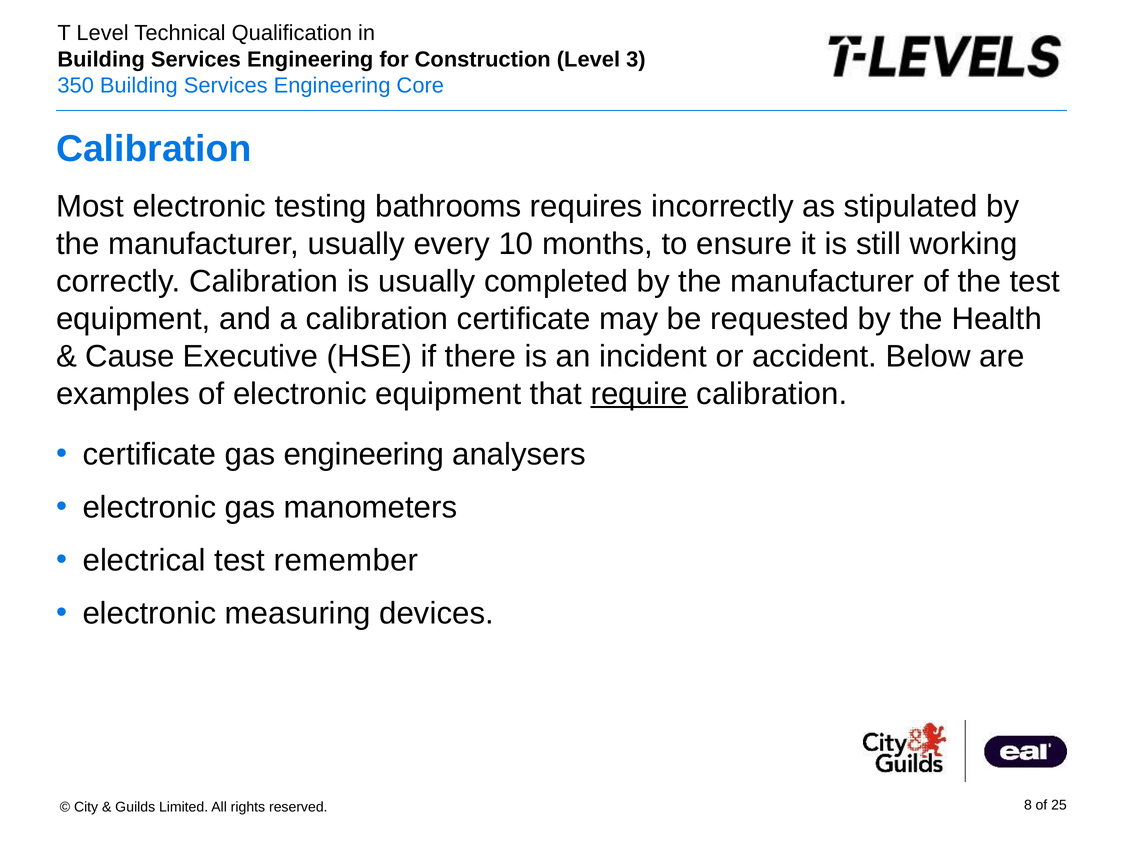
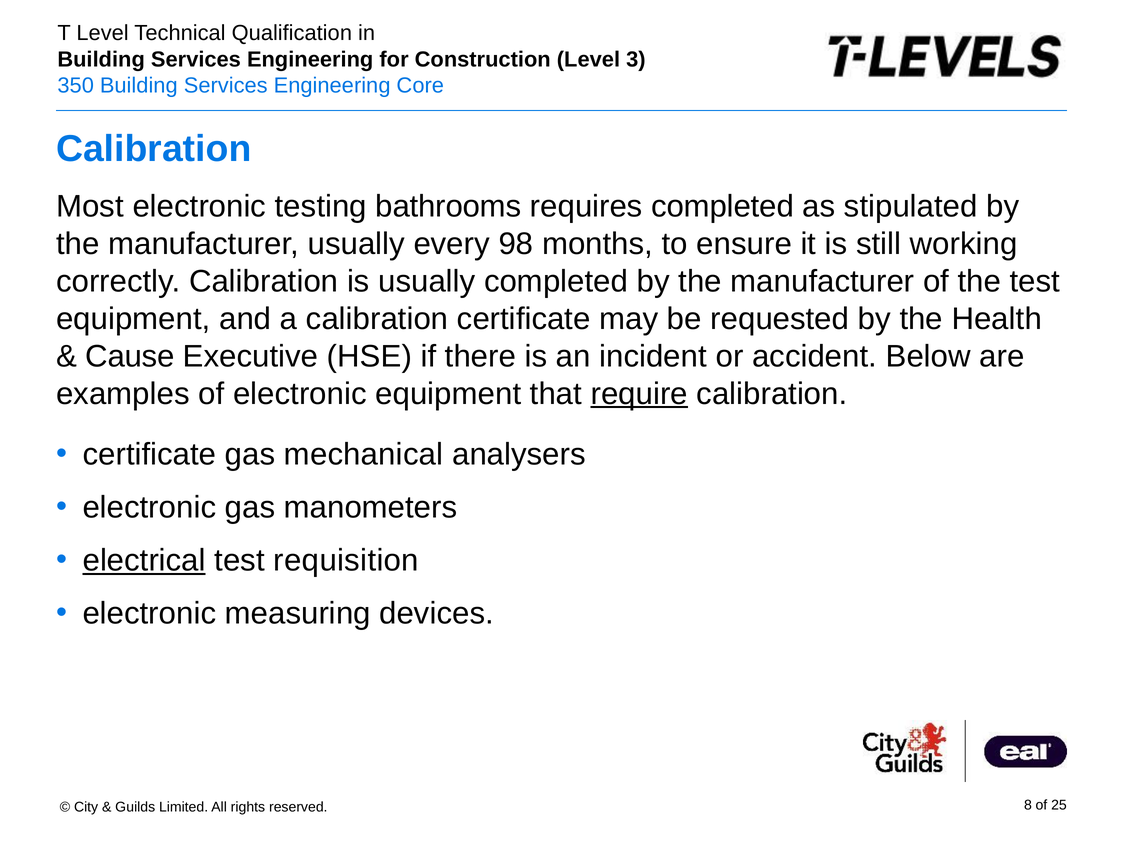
requires incorrectly: incorrectly -> completed
10: 10 -> 98
gas engineering: engineering -> mechanical
electrical underline: none -> present
remember: remember -> requisition
